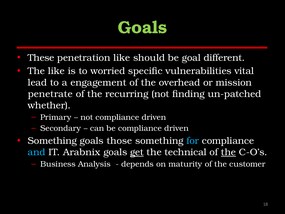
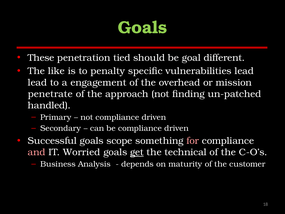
penetration like: like -> tied
worried: worried -> penalty
vulnerabilities vital: vital -> lead
recurring: recurring -> approach
whether: whether -> handled
Something at (52, 141): Something -> Successful
those: those -> scope
for colour: light blue -> pink
and colour: light blue -> pink
Arabnix: Arabnix -> Worried
the at (228, 152) underline: present -> none
